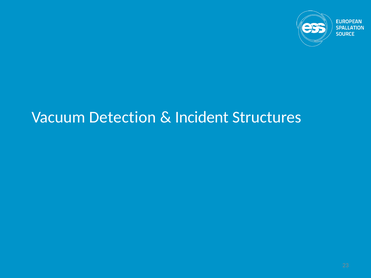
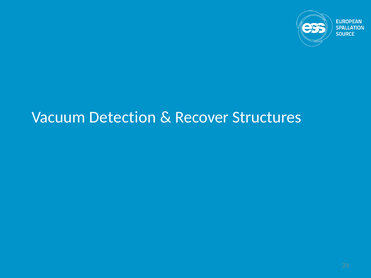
Incident: Incident -> Recover
